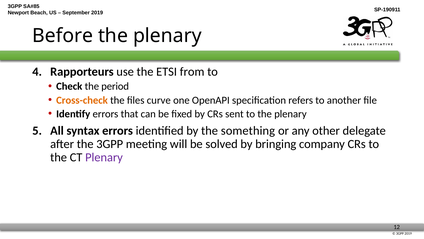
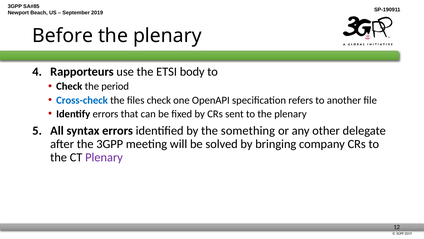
from: from -> body
Cross-check colour: orange -> blue
files curve: curve -> check
